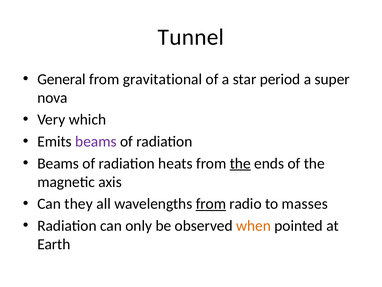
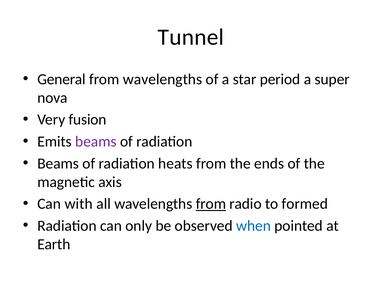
from gravitational: gravitational -> wavelengths
which: which -> fusion
the at (240, 163) underline: present -> none
they: they -> with
masses: masses -> formed
when colour: orange -> blue
